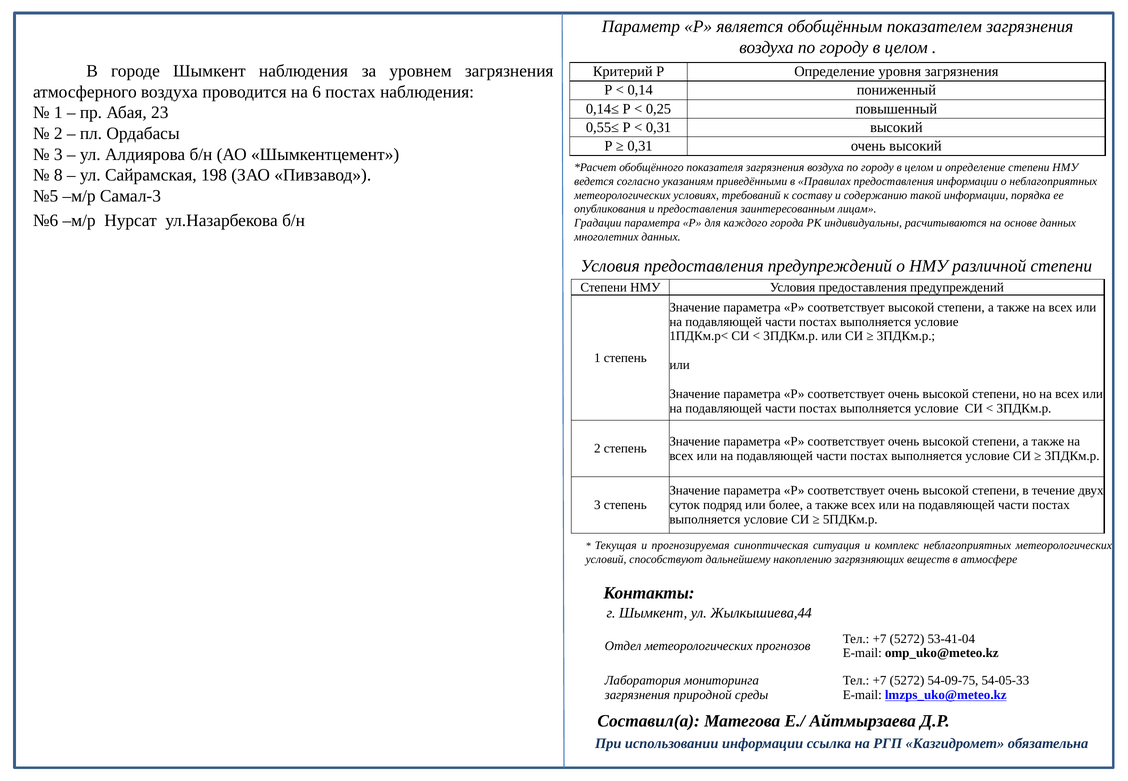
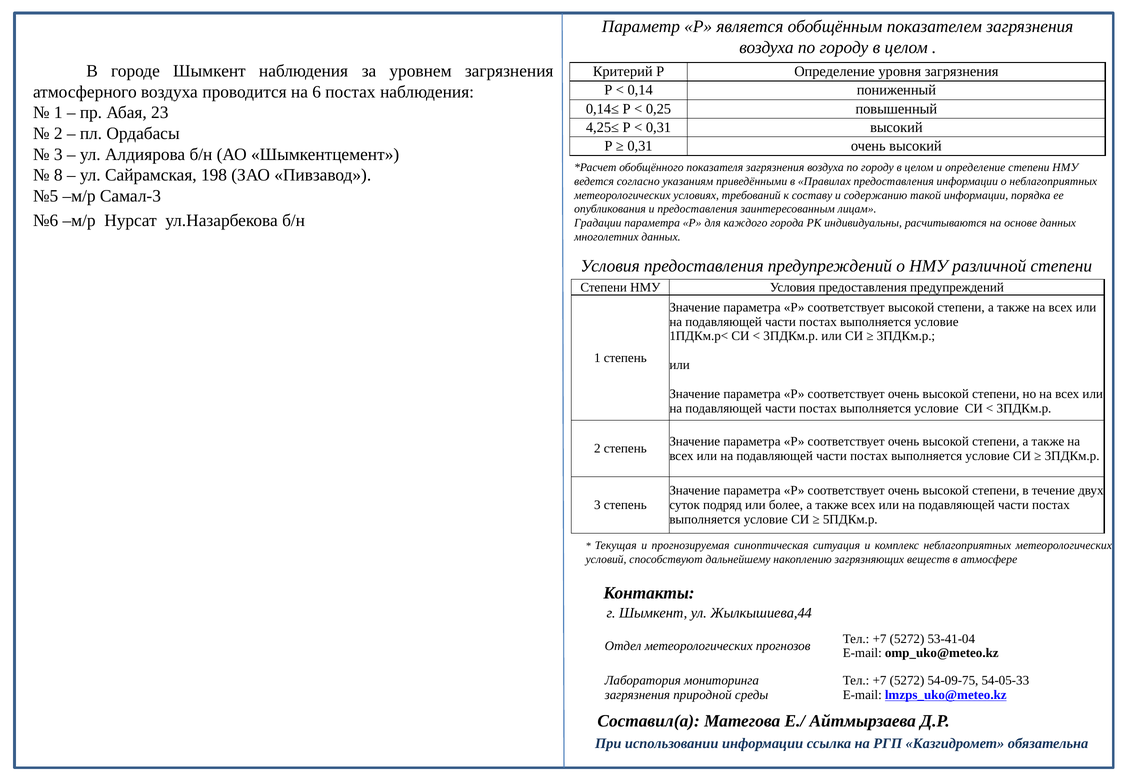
0,55≤: 0,55≤ -> 4,25≤
